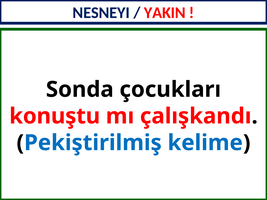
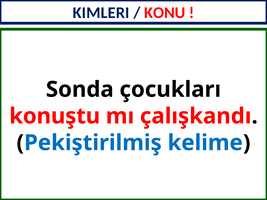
NESNEYI: NESNEYI -> KIMLERI
YAKIN: YAKIN -> KONU
